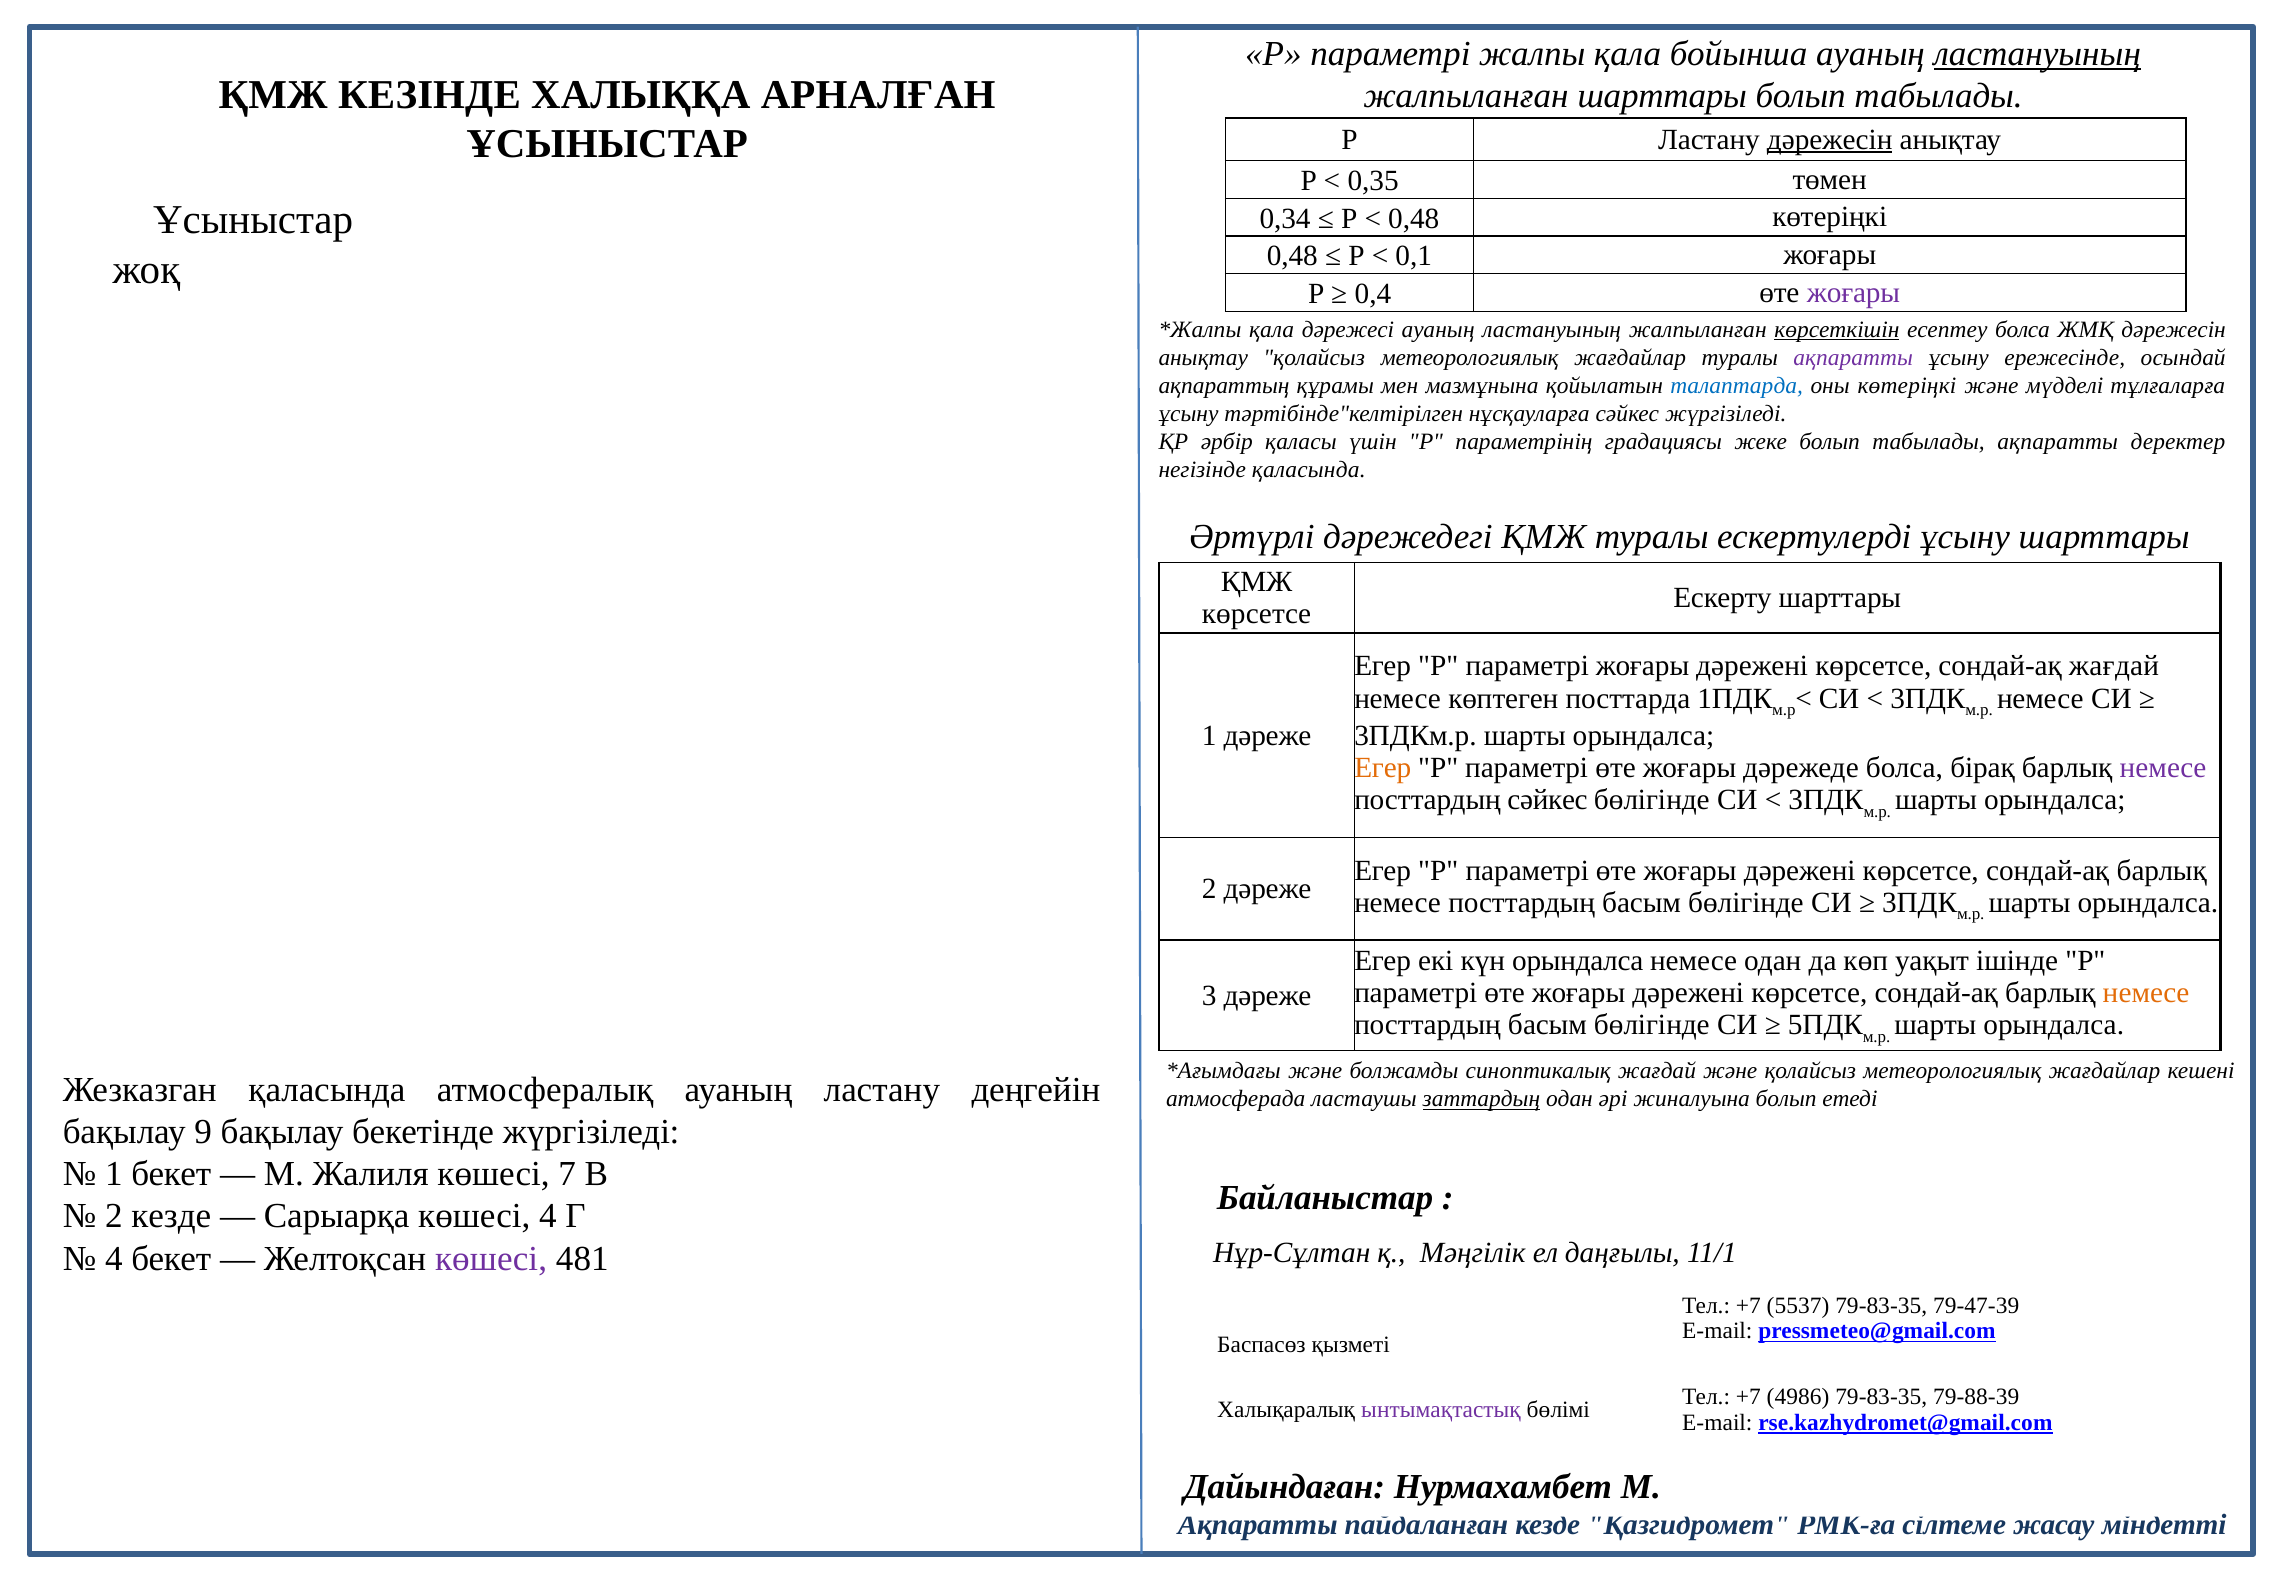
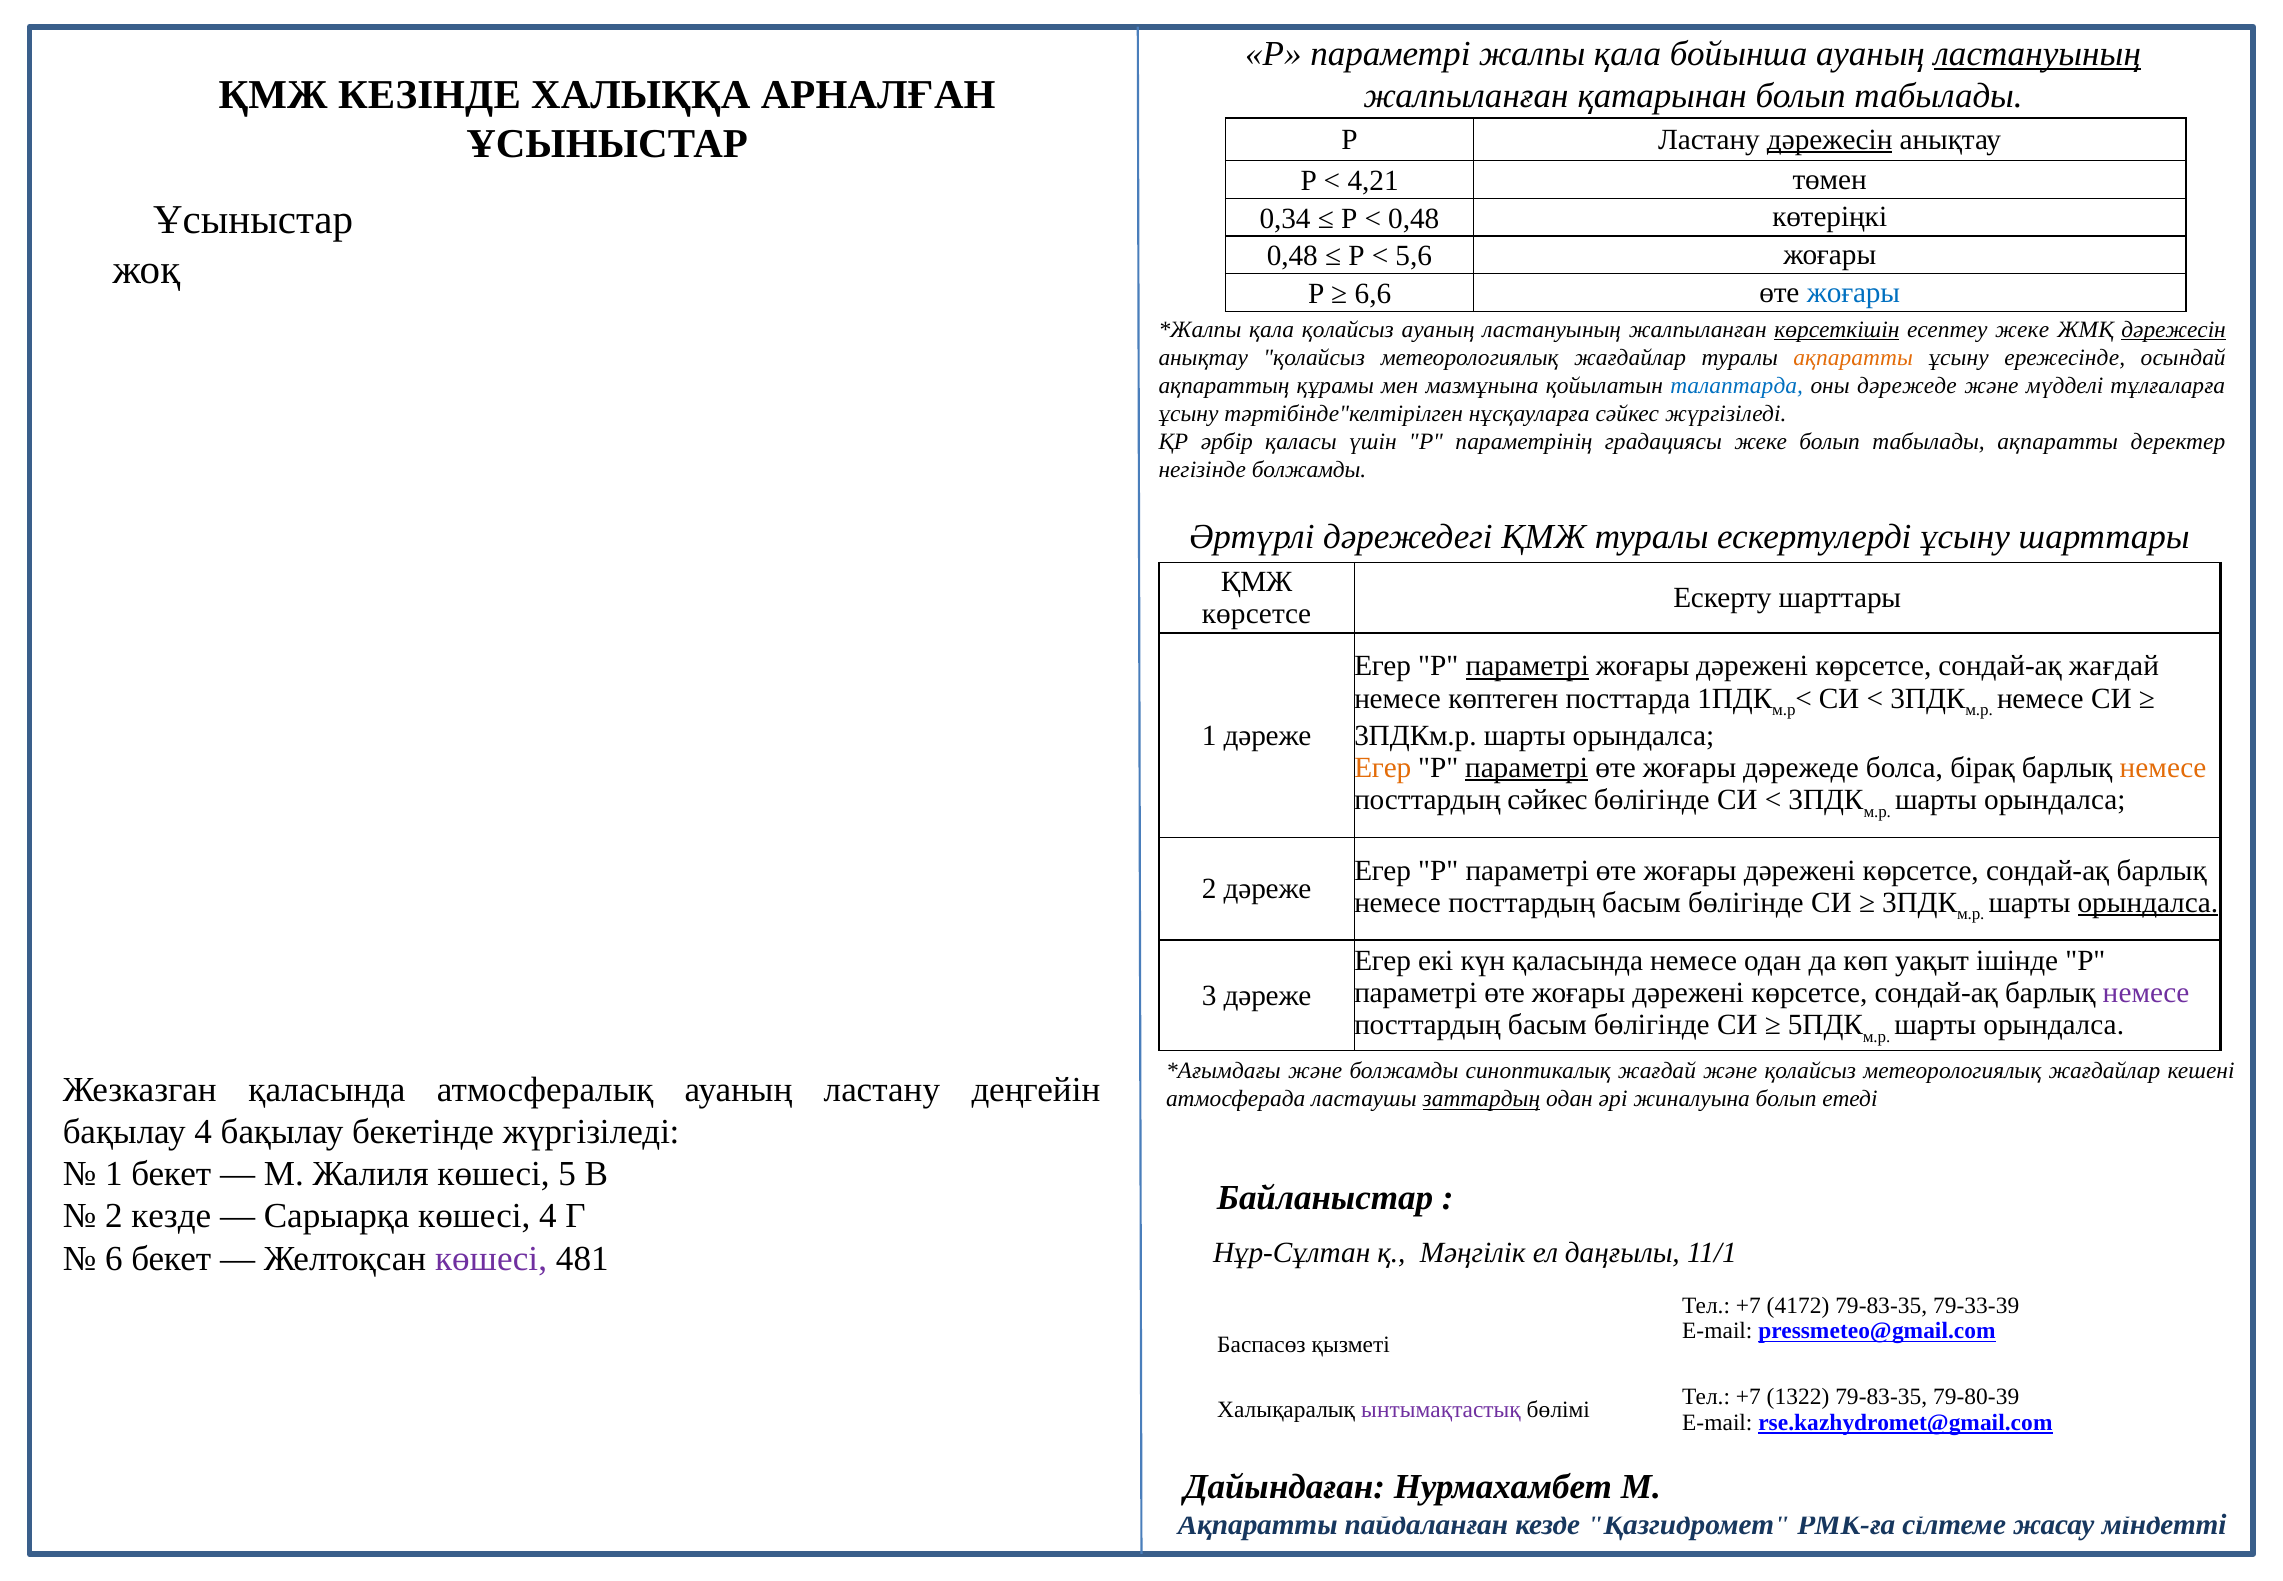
жалпыланған шарттары: шарттары -> қатарынан
0,35: 0,35 -> 4,21
0,1: 0,1 -> 5,6
0,4: 0,4 -> 6,6
жоғары at (1853, 293) colour: purple -> blue
қала дәрежесі: дәрежесі -> қолайсыз
есептеу болса: болса -> жеке
дәрежесін at (2174, 329) underline: none -> present
ақпаратты at (1853, 357) colour: purple -> orange
оны көтеріңкі: көтеріңкі -> дәрежеде
негізінде қаласында: қаласында -> болжамды
параметрі at (1527, 666) underline: none -> present
параметрі at (1527, 767) underline: none -> present
немесе at (2163, 767) colour: purple -> orange
орындалса at (2148, 902) underline: none -> present
күн орындалса: орындалса -> қаласында
немесе at (2146, 993) colour: orange -> purple
бақылау 9: 9 -> 4
7: 7 -> 5
4 at (114, 1258): 4 -> 6
5537: 5537 -> 4172
79-47-39: 79-47-39 -> 79-33-39
4986: 4986 -> 1322
79-88-39: 79-88-39 -> 79-80-39
